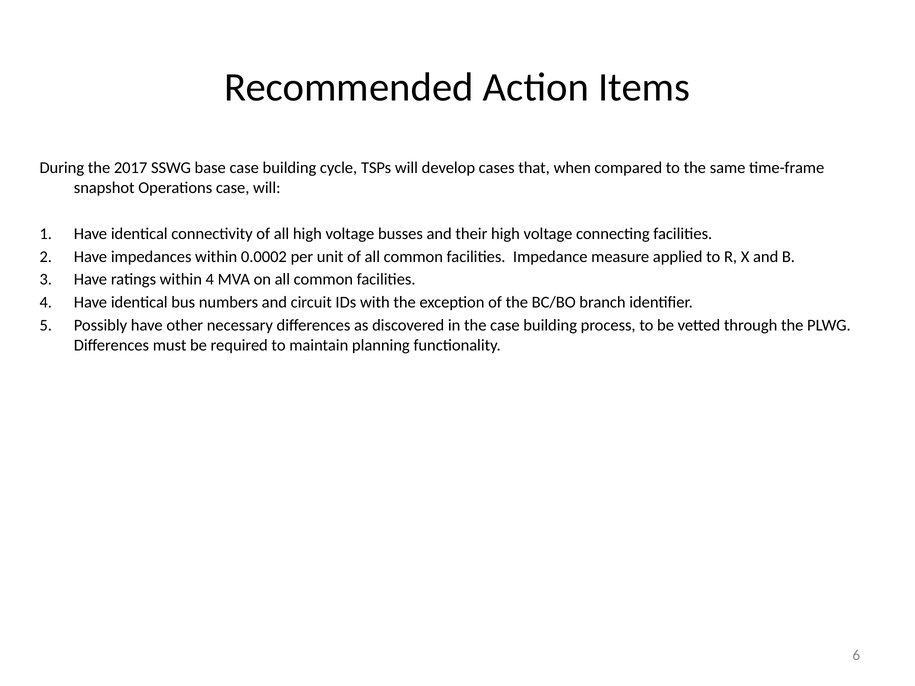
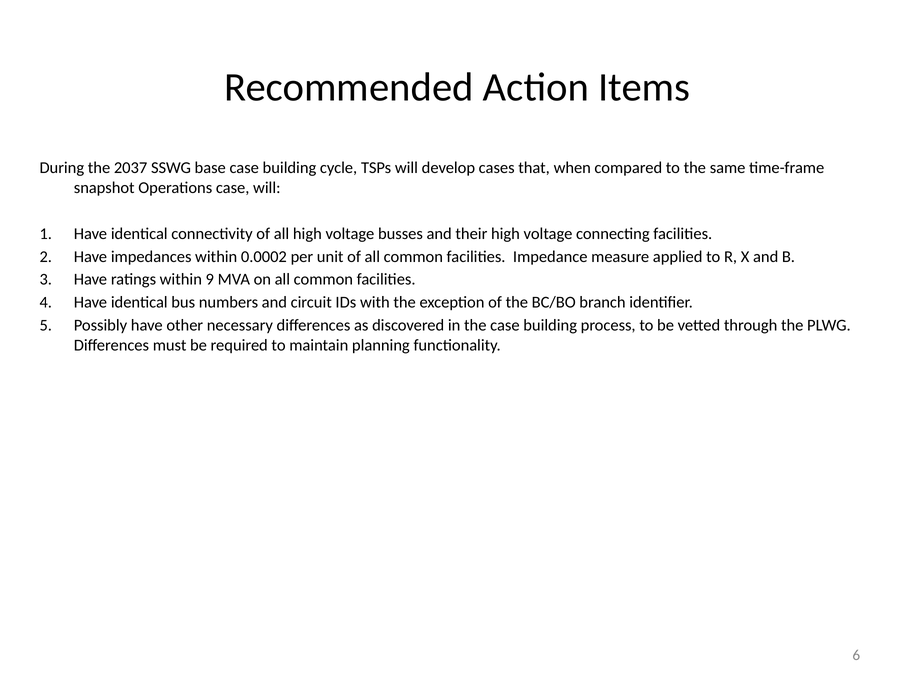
2017: 2017 -> 2037
within 4: 4 -> 9
